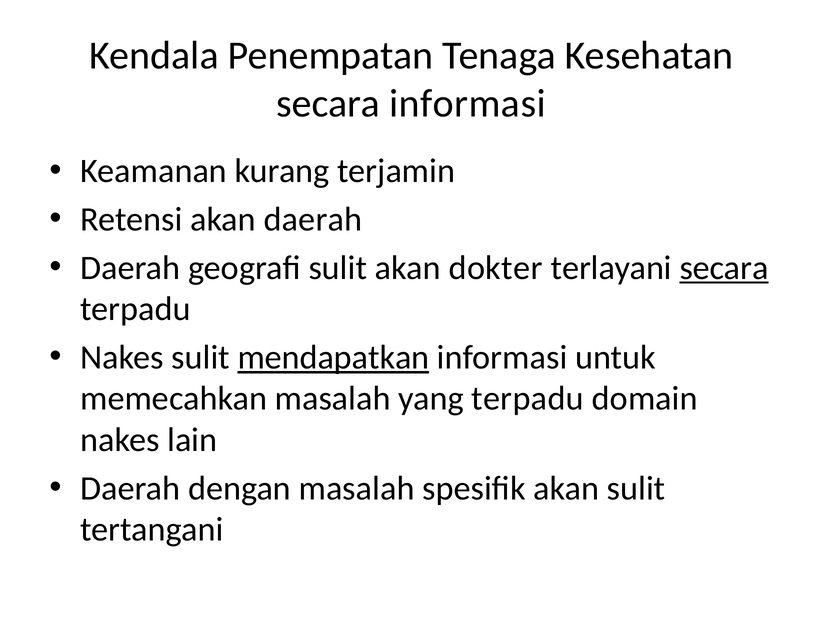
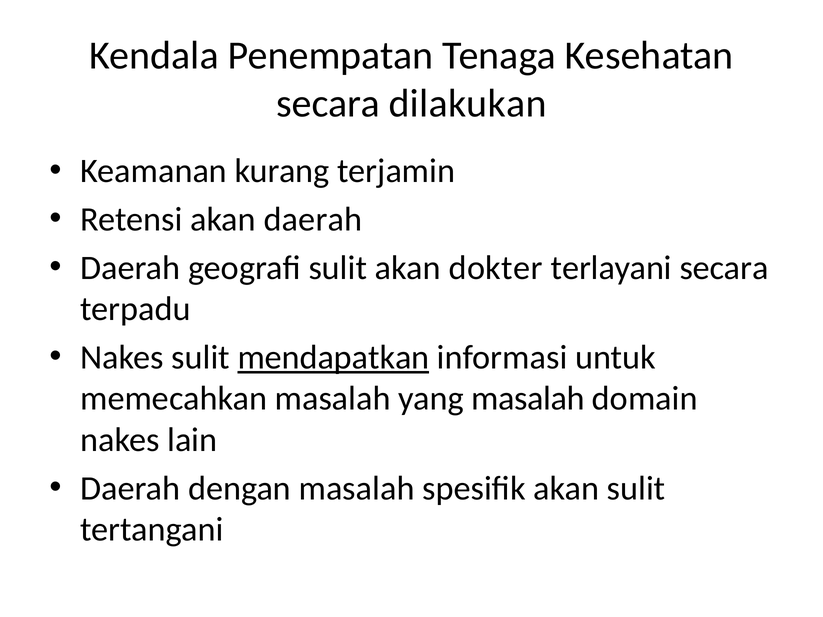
secara informasi: informasi -> dilakukan
secara at (724, 268) underline: present -> none
yang terpadu: terpadu -> masalah
